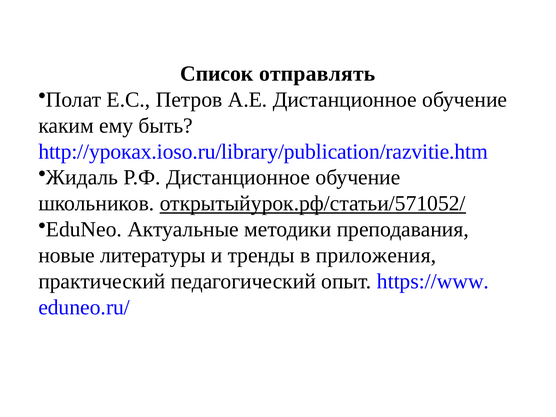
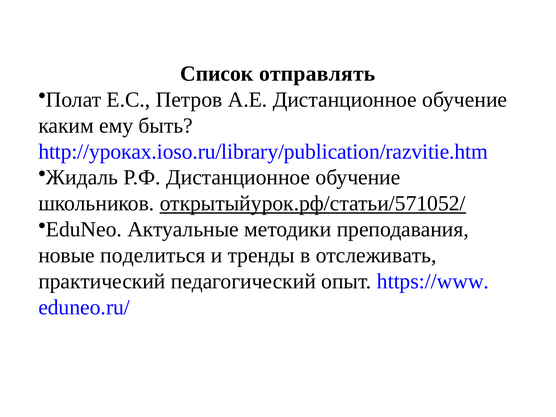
литературы: литературы -> поделиться
приложения: приложения -> отслеживать
